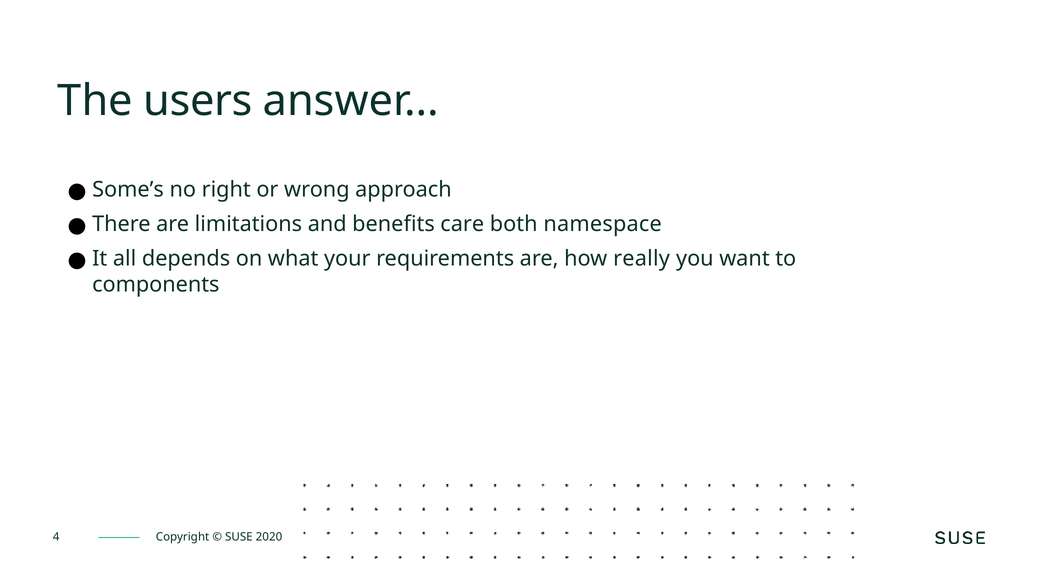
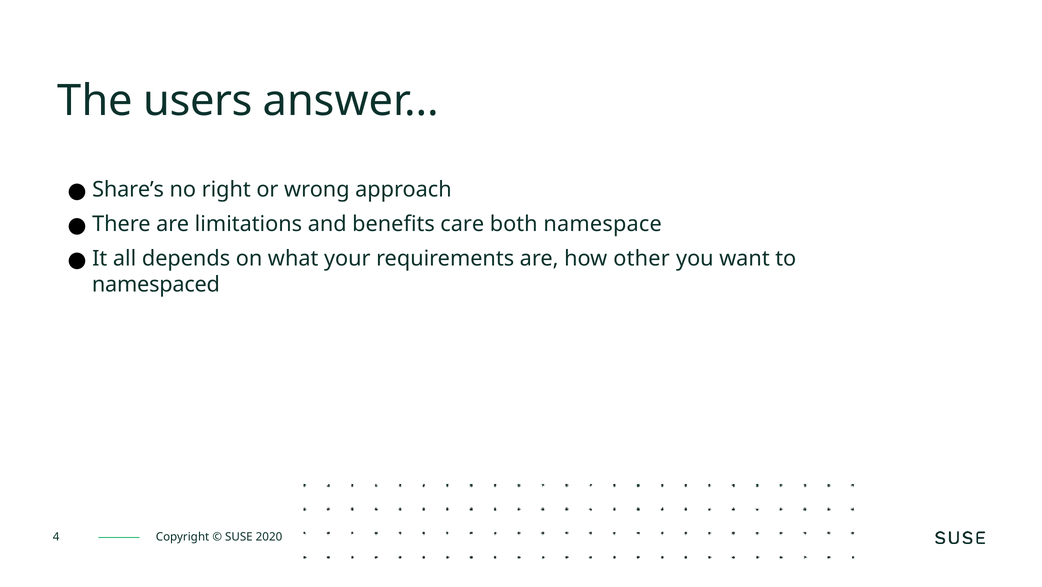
Some’s: Some’s -> Share’s
really: really -> other
components: components -> namespaced
